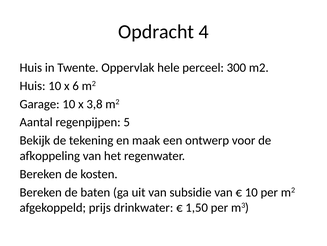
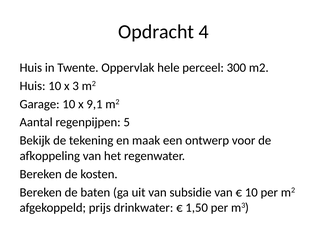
6: 6 -> 3
3,8: 3,8 -> 9,1
